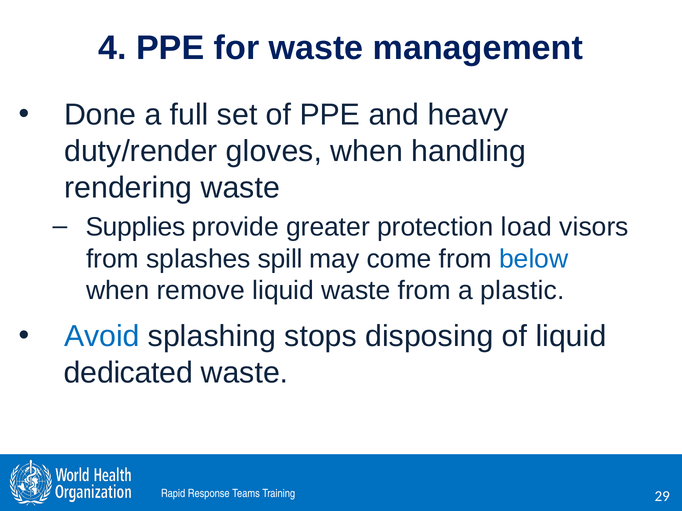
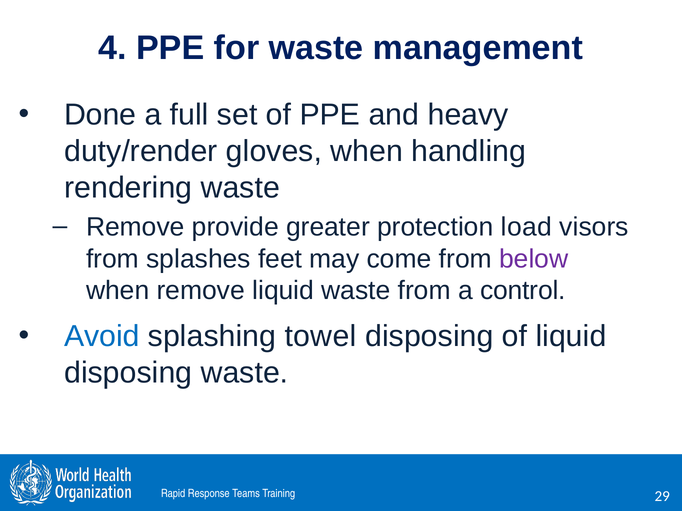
Supplies at (135, 227): Supplies -> Remove
spill: spill -> feet
below colour: blue -> purple
plastic: plastic -> control
stops: stops -> towel
dedicated at (128, 373): dedicated -> disposing
